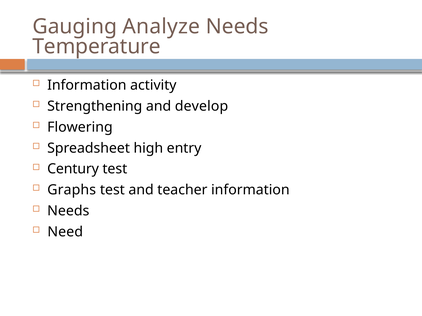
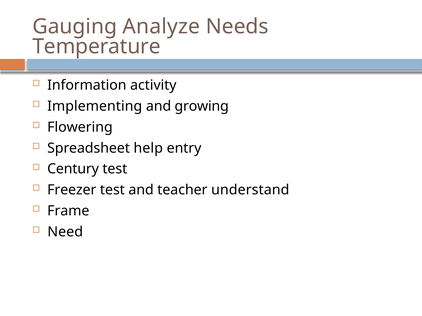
Strengthening: Strengthening -> Implementing
develop: develop -> growing
high: high -> help
Graphs: Graphs -> Freezer
teacher information: information -> understand
Needs at (68, 211): Needs -> Frame
